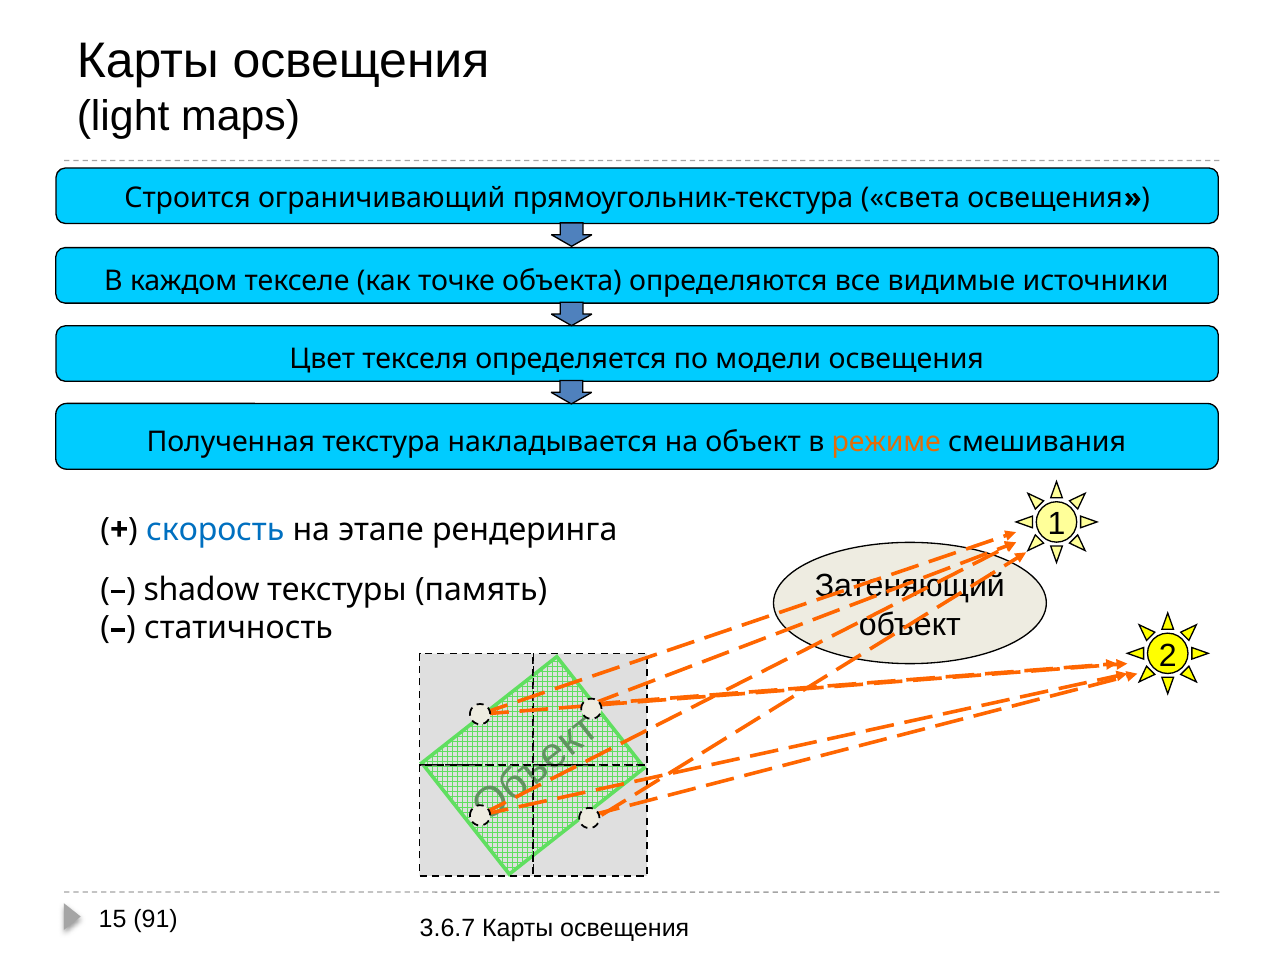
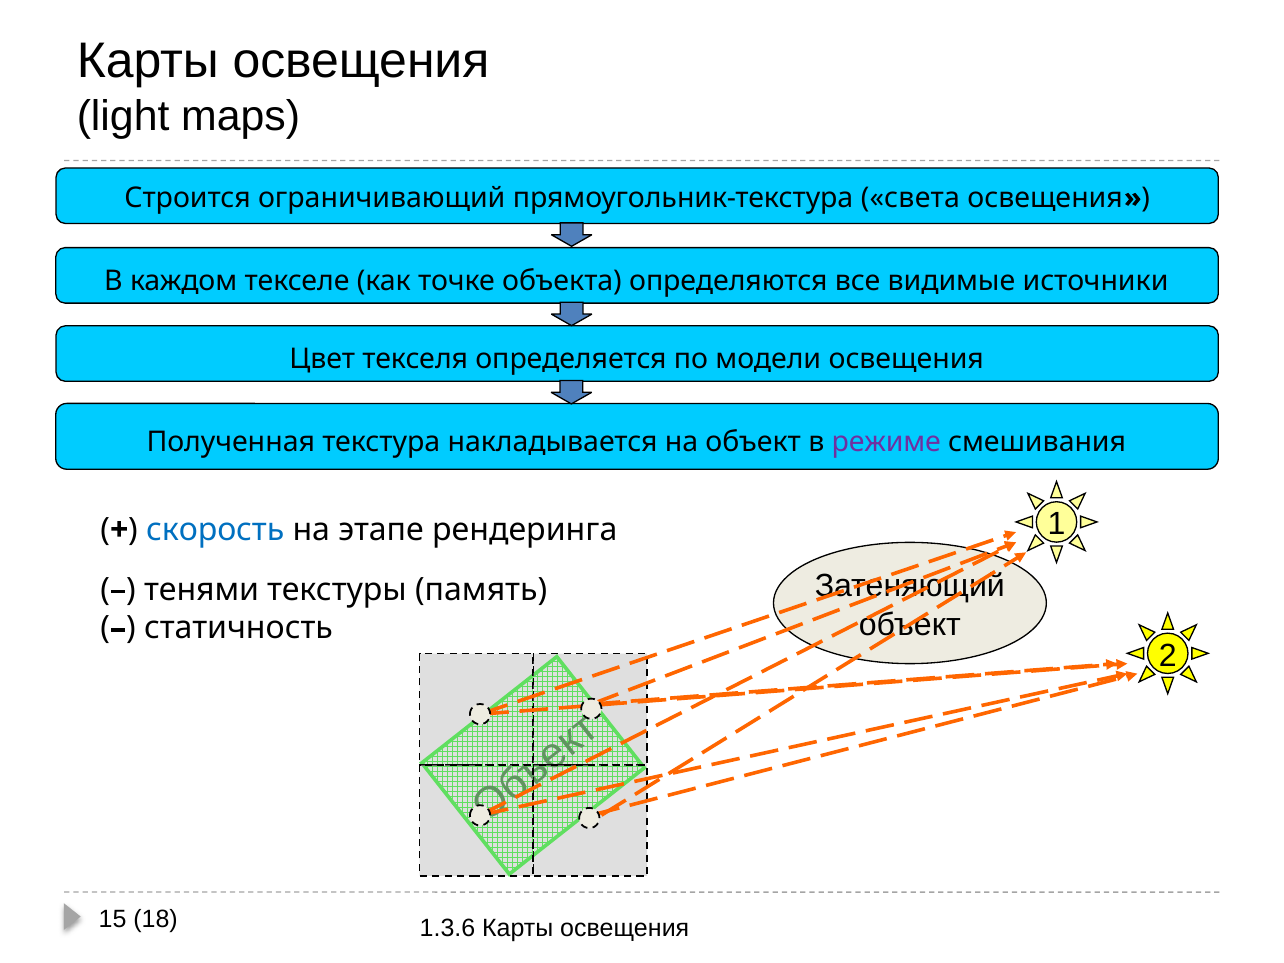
режиме colour: orange -> purple
shadow: shadow -> тенями
91: 91 -> 18
3.6.7: 3.6.7 -> 1.3.6
